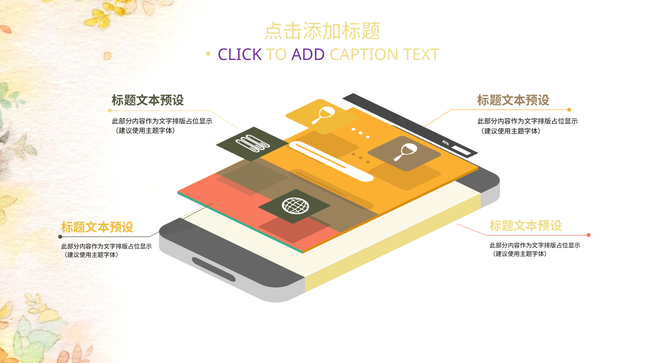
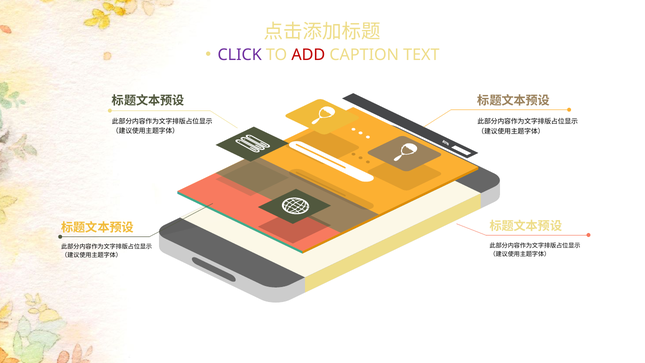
ADD colour: purple -> red
